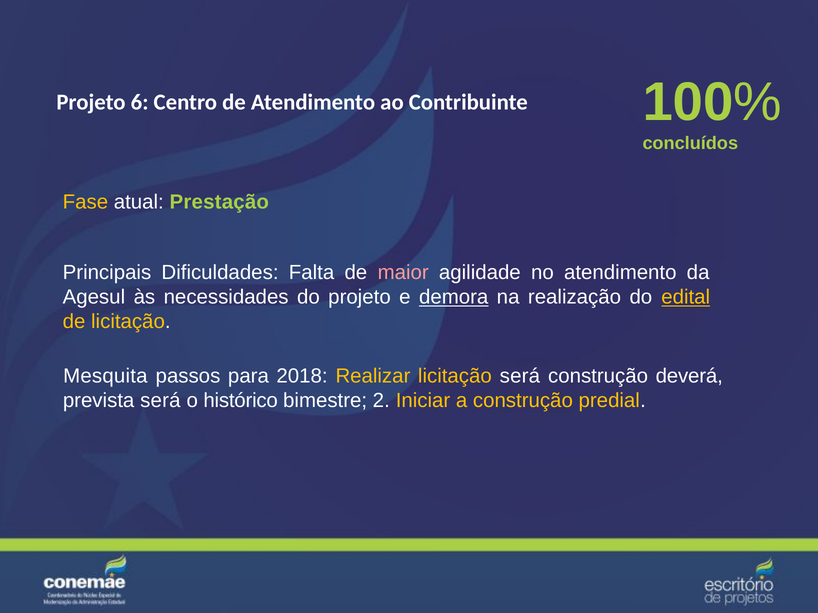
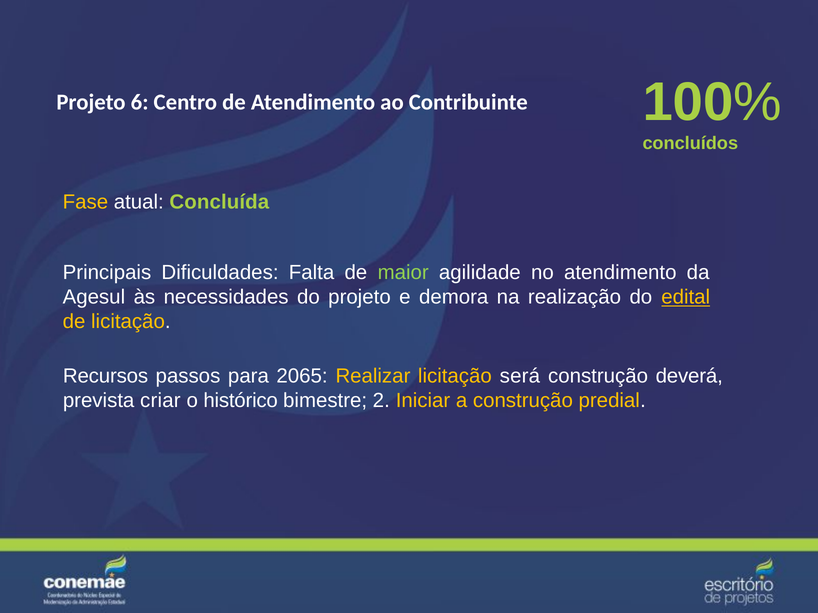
Prestação: Prestação -> Concluída
maior colour: pink -> light green
demora underline: present -> none
Mesquita: Mesquita -> Recursos
2018: 2018 -> 2065
prevista será: será -> criar
